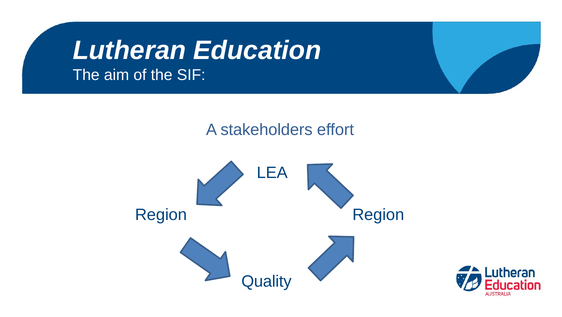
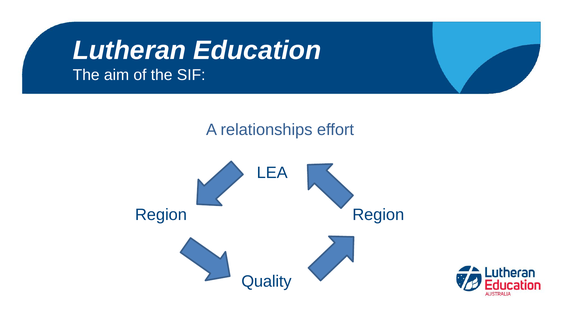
stakeholders: stakeholders -> relationships
